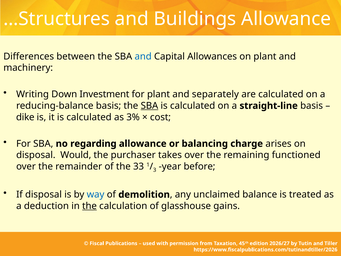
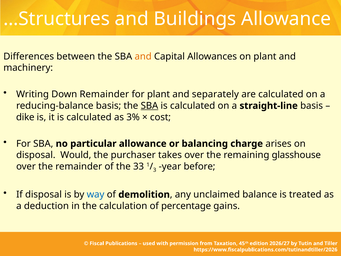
and at (143, 56) colour: blue -> orange
Down Investment: Investment -> Remainder
regarding: regarding -> particular
functioned: functioned -> glasshouse
the at (89, 206) underline: present -> none
glasshouse: glasshouse -> percentage
